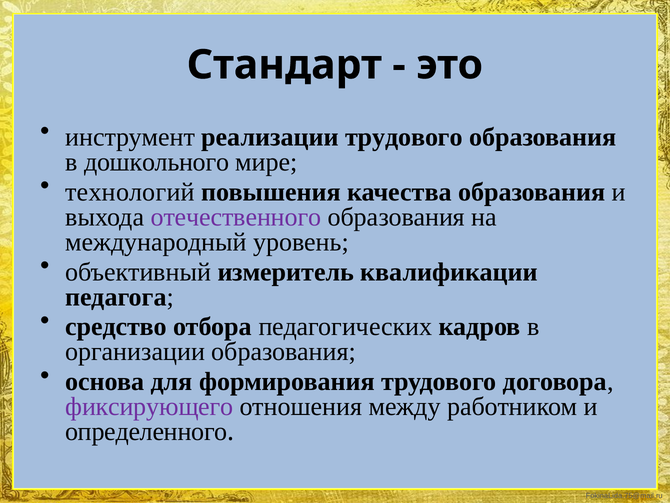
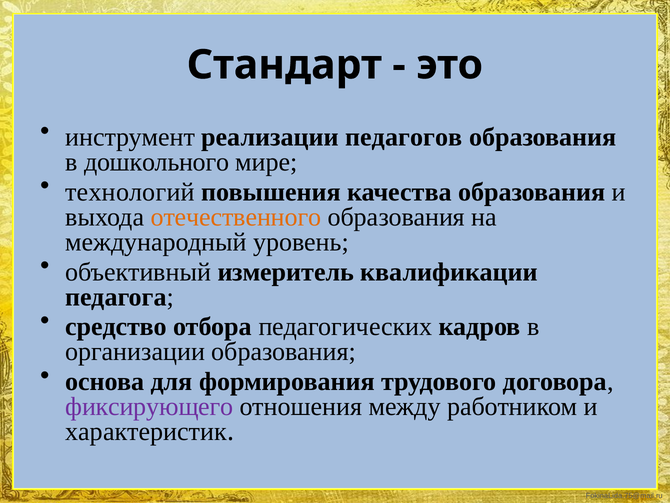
реализации трудового: трудового -> педагогов
отечественного colour: purple -> orange
определенного: определенного -> характеристик
